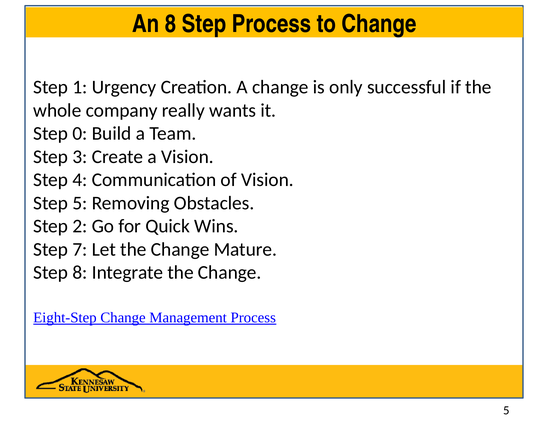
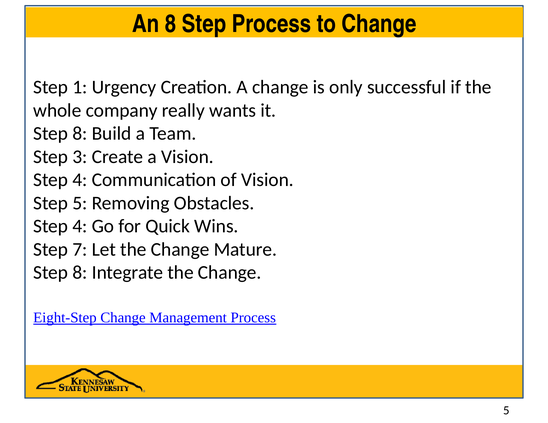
0 at (80, 134): 0 -> 8
2 at (80, 226): 2 -> 4
